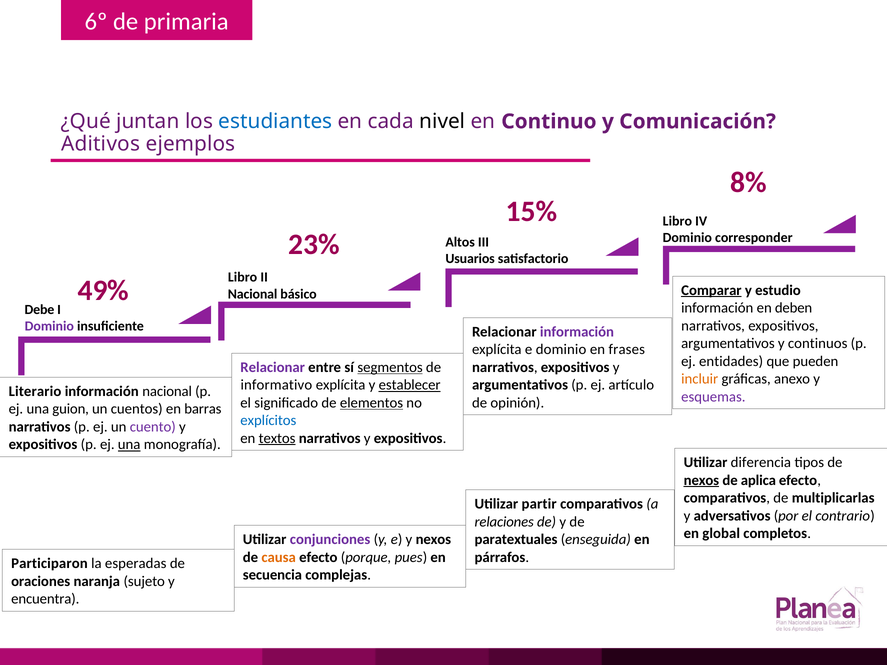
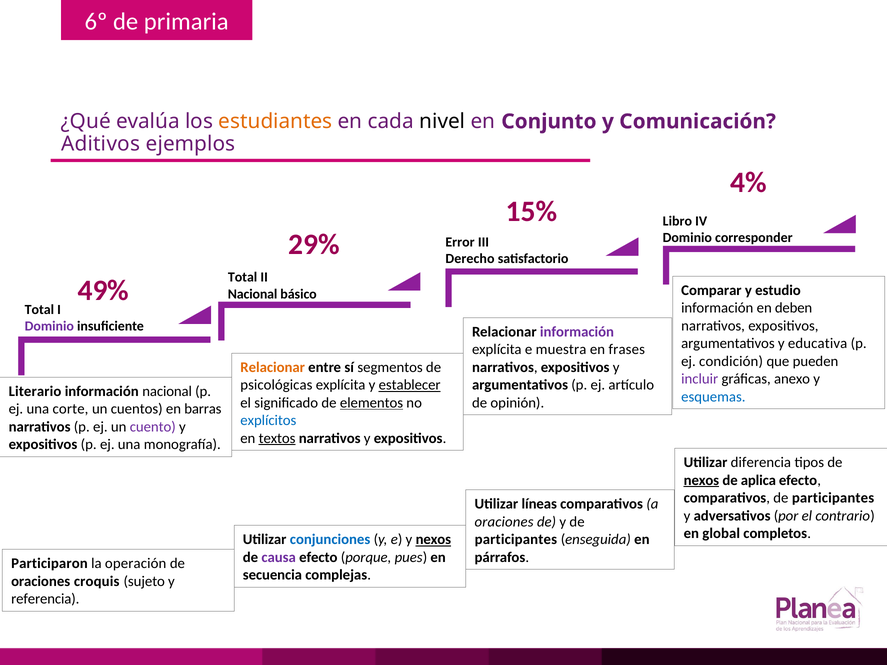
juntan: juntan -> evalúa
estudiantes colour: blue -> orange
Continuo: Continuo -> Conjunto
8%: 8% -> 4%
23%: 23% -> 29%
Altos: Altos -> Error
Usuarios: Usuarios -> Derecho
Libro at (243, 277): Libro -> Total
Comparar underline: present -> none
Debe at (39, 310): Debe -> Total
continuos: continuos -> educativa
e dominio: dominio -> muestra
entidades: entidades -> condición
Relacionar at (273, 368) colour: purple -> orange
segmentos underline: present -> none
incluir colour: orange -> purple
informativo: informativo -> psicológicas
esquemas colour: purple -> blue
guion: guion -> corte
una at (129, 445) underline: present -> none
comparativos de multiplicarlas: multiplicarlas -> participantes
partir: partir -> líneas
relaciones at (504, 522): relaciones -> oraciones
conjunciones colour: purple -> blue
nexos at (433, 540) underline: none -> present
paratextuales at (516, 540): paratextuales -> participantes
causa colour: orange -> purple
esperadas: esperadas -> operación
naranja: naranja -> croquis
encuentra: encuentra -> referencia
